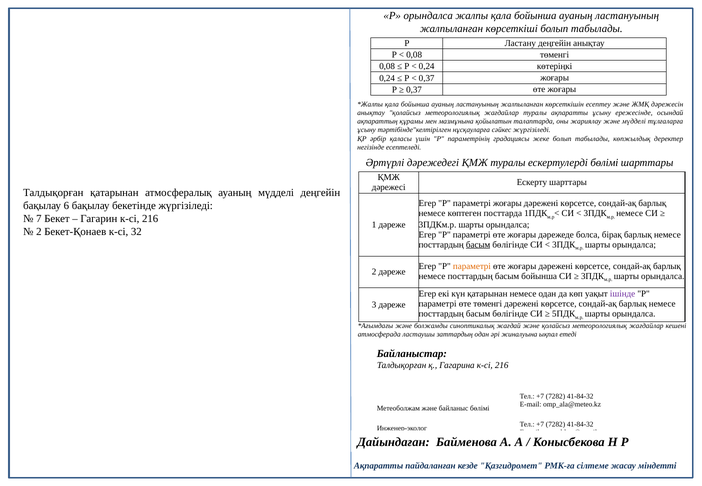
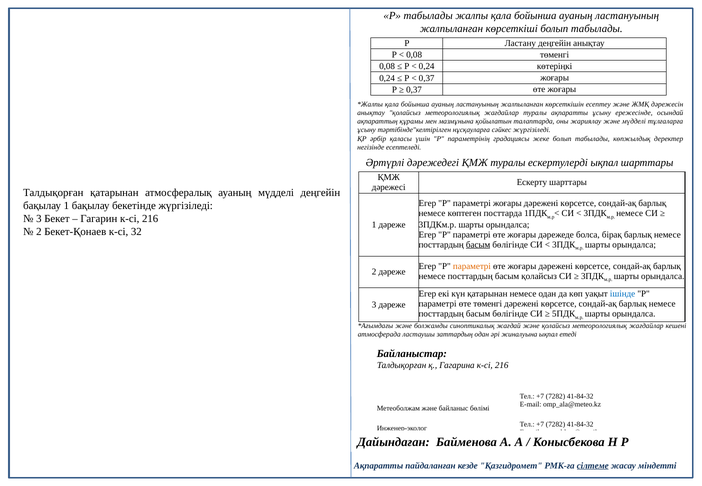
Р орындалса: орындалса -> табылады
ескертулерді бөлімі: бөлімі -> ықпал
бақылау 6: 6 -> 1
7 at (39, 219): 7 -> 3
басым бойынша: бойынша -> қолайсыз
ішінде colour: purple -> blue
сілтеме underline: none -> present
